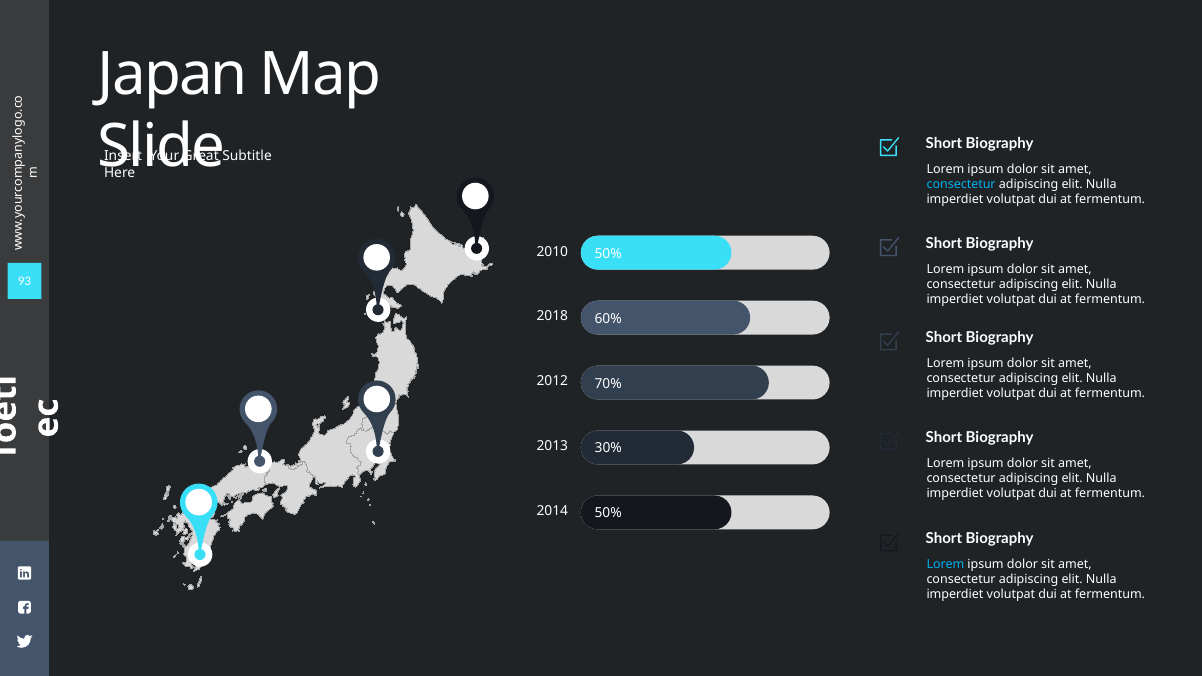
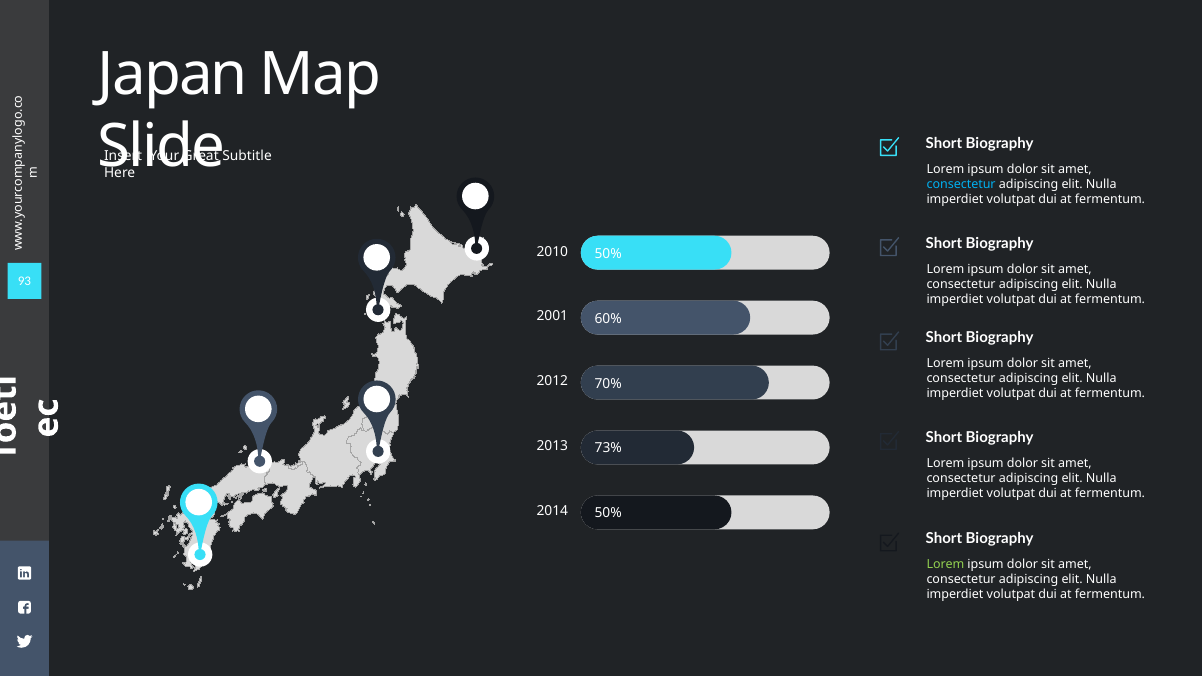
2018: 2018 -> 2001
30%: 30% -> 73%
Lorem at (945, 565) colour: light blue -> light green
